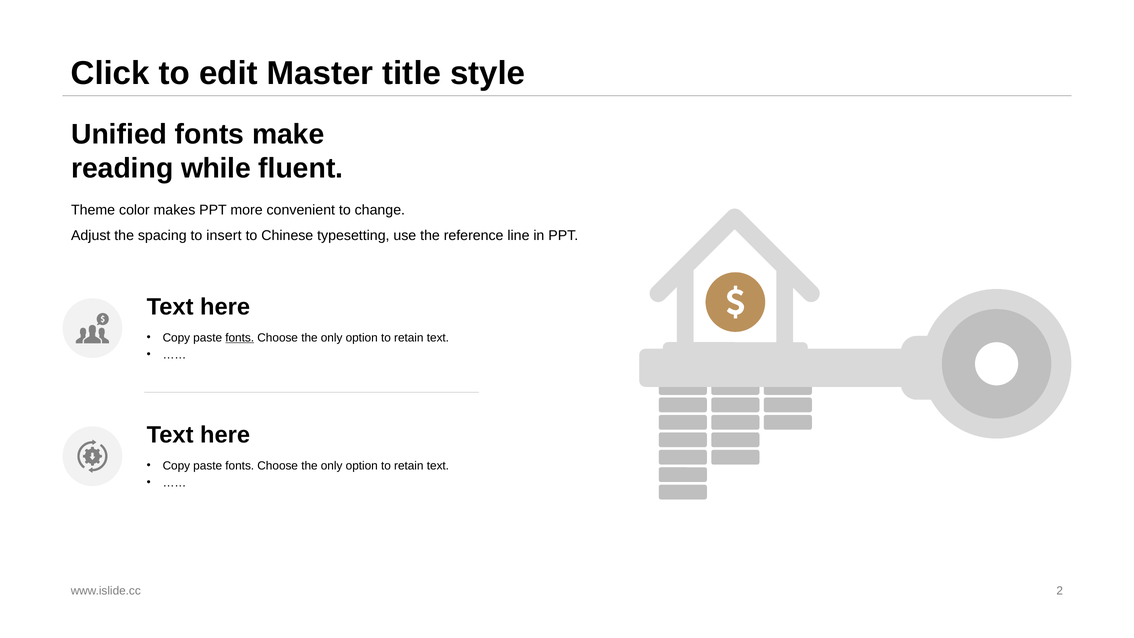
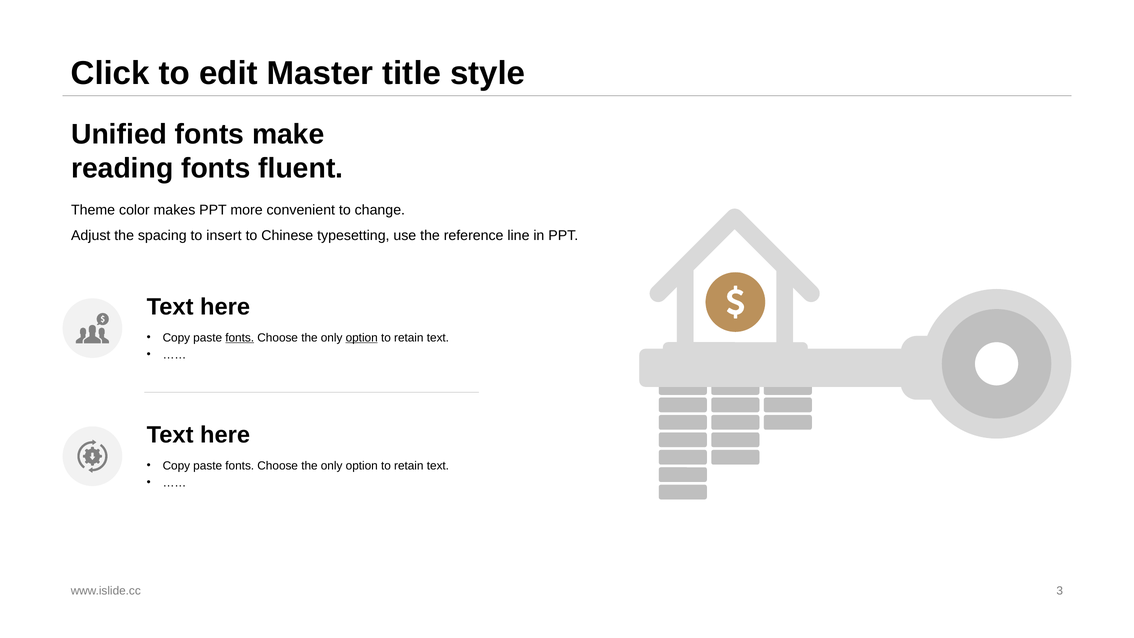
reading while: while -> fonts
option at (362, 338) underline: none -> present
2: 2 -> 3
